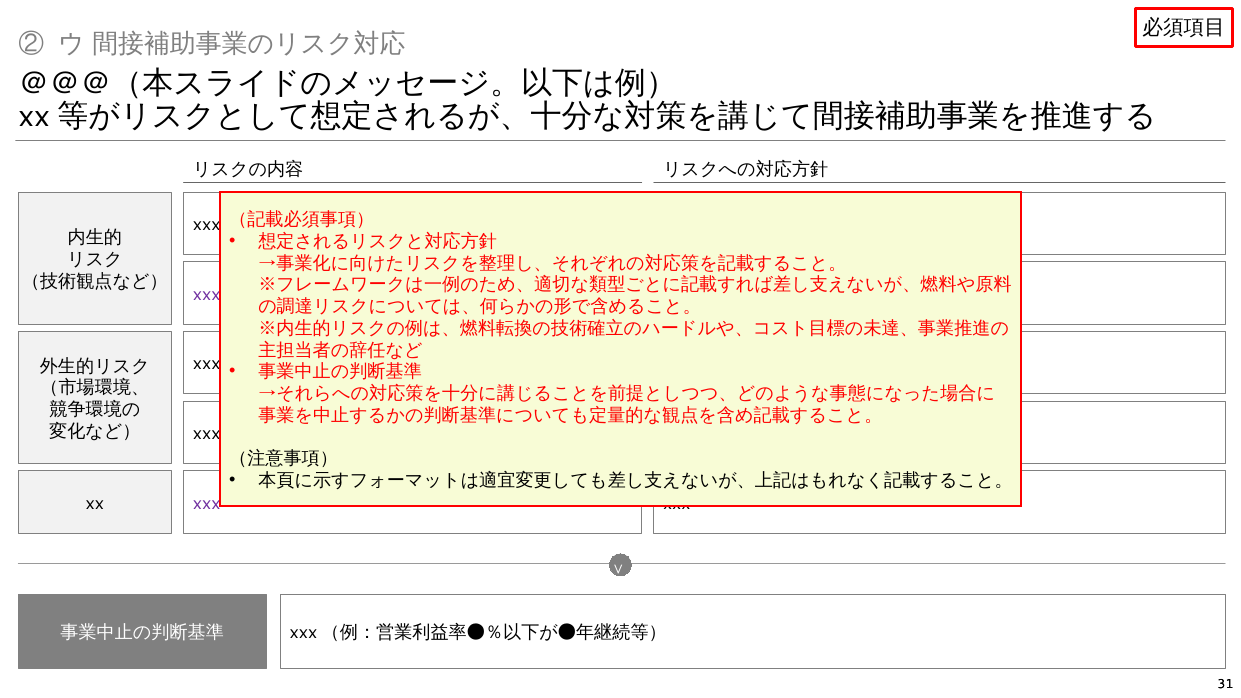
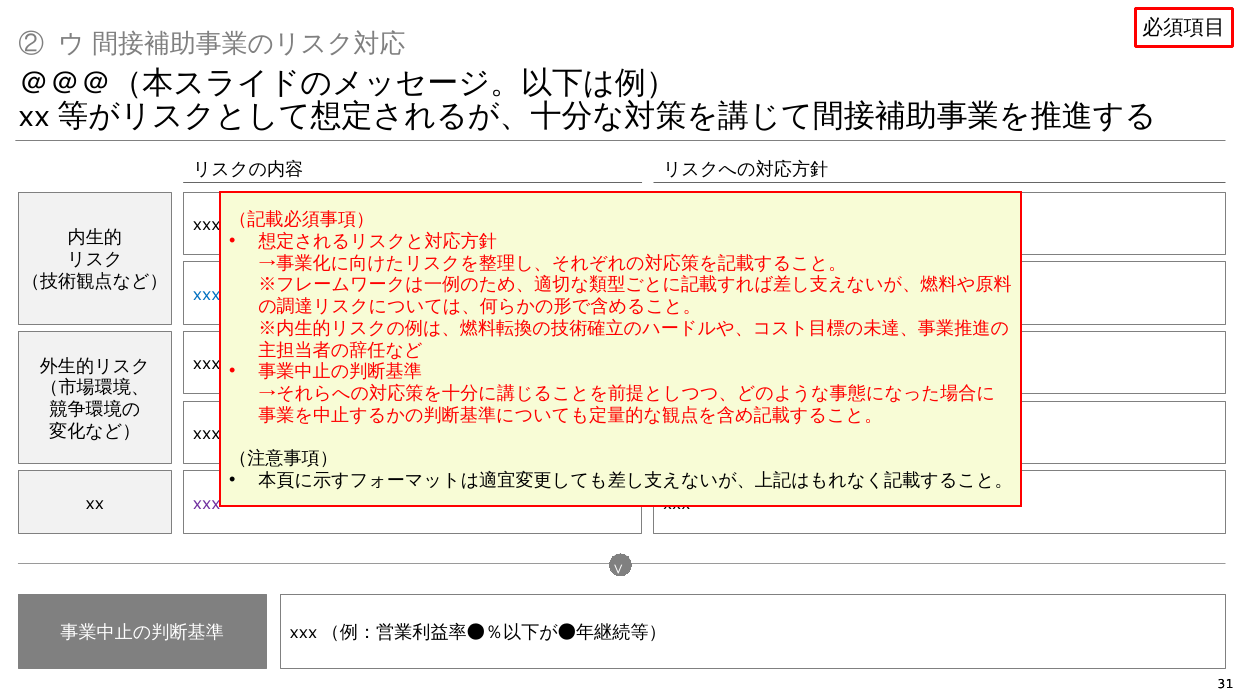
xxx at (207, 294) colour: purple -> blue
